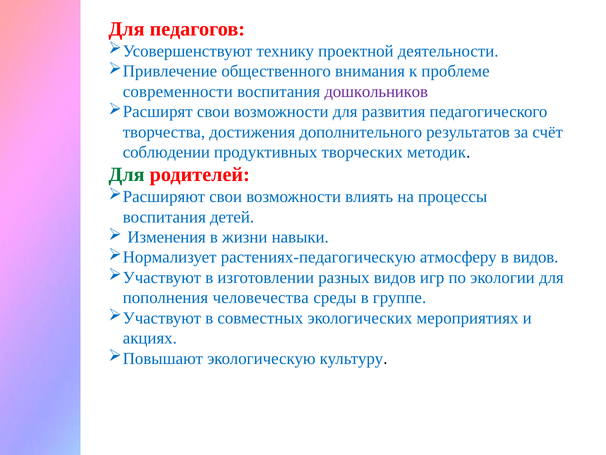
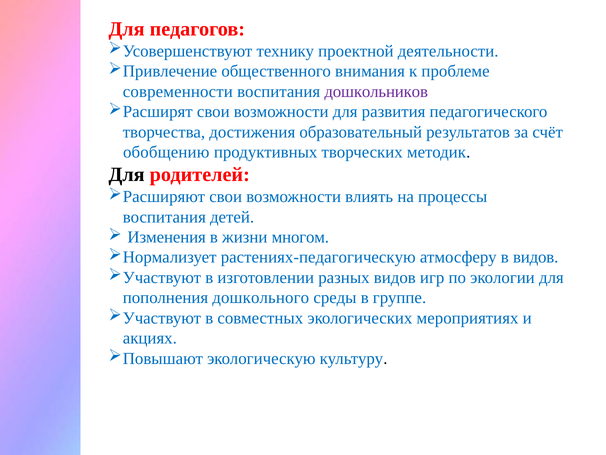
дополнительного: дополнительного -> образовательный
соблюдении: соблюдении -> обобщению
Для at (127, 175) colour: green -> black
навыки: навыки -> многом
человечества: человечества -> дошкольного
